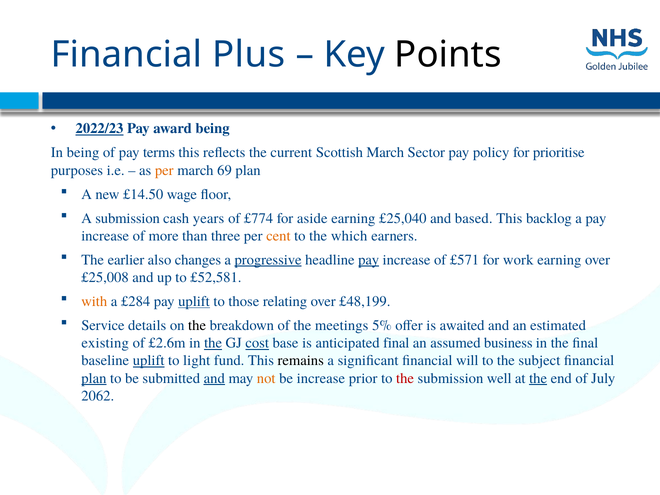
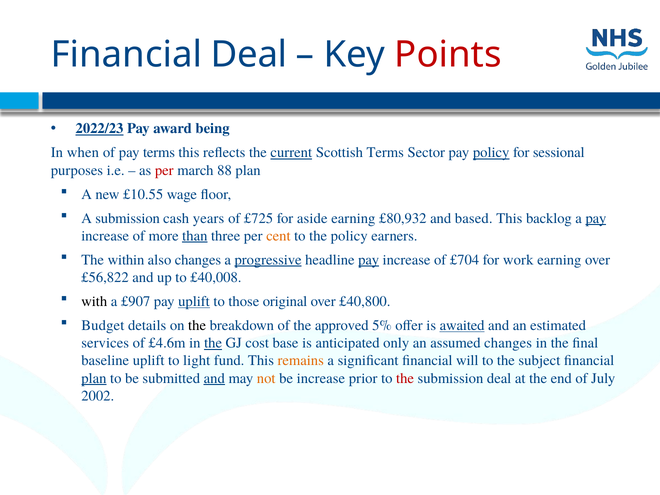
Financial Plus: Plus -> Deal
Points colour: black -> red
In being: being -> when
current underline: none -> present
Scottish March: March -> Terms
policy at (491, 153) underline: none -> present
prioritise: prioritise -> sessional
per at (164, 170) colour: orange -> red
69: 69 -> 88
£14.50: £14.50 -> £10.55
£774: £774 -> £725
£25,040: £25,040 -> £80,932
pay at (596, 218) underline: none -> present
than underline: none -> present
the which: which -> policy
earlier: earlier -> within
£571: £571 -> £704
£25,008: £25,008 -> £56,822
£52,581: £52,581 -> £40,008
with colour: orange -> black
£284: £284 -> £907
relating: relating -> original
£48,199: £48,199 -> £40,800
Service: Service -> Budget
meetings: meetings -> approved
awaited underline: none -> present
existing: existing -> services
£2.6m: £2.6m -> £4.6m
cost underline: present -> none
anticipated final: final -> only
assumed business: business -> changes
uplift at (149, 361) underline: present -> none
remains colour: black -> orange
submission well: well -> deal
the at (538, 378) underline: present -> none
2062: 2062 -> 2002
